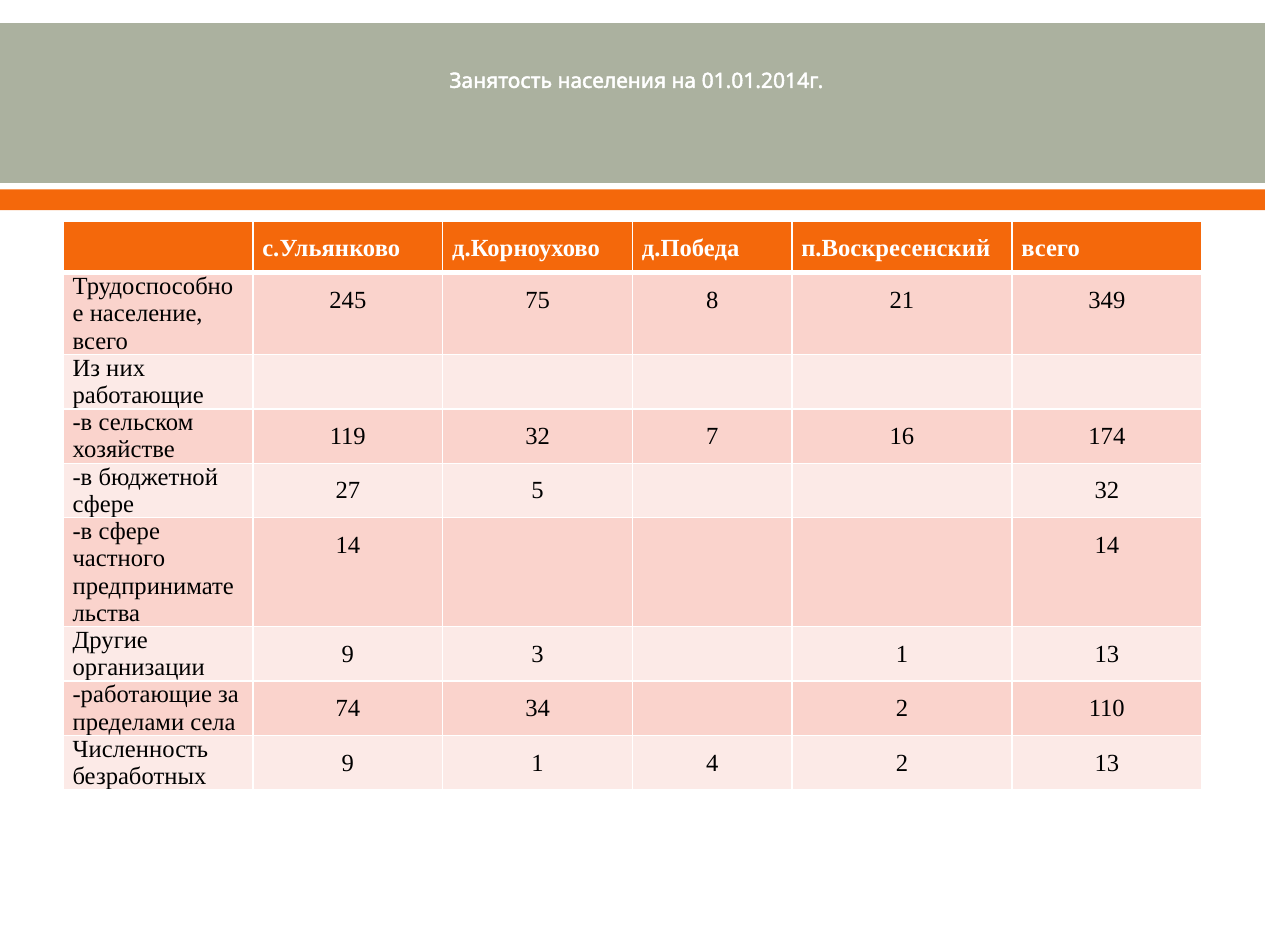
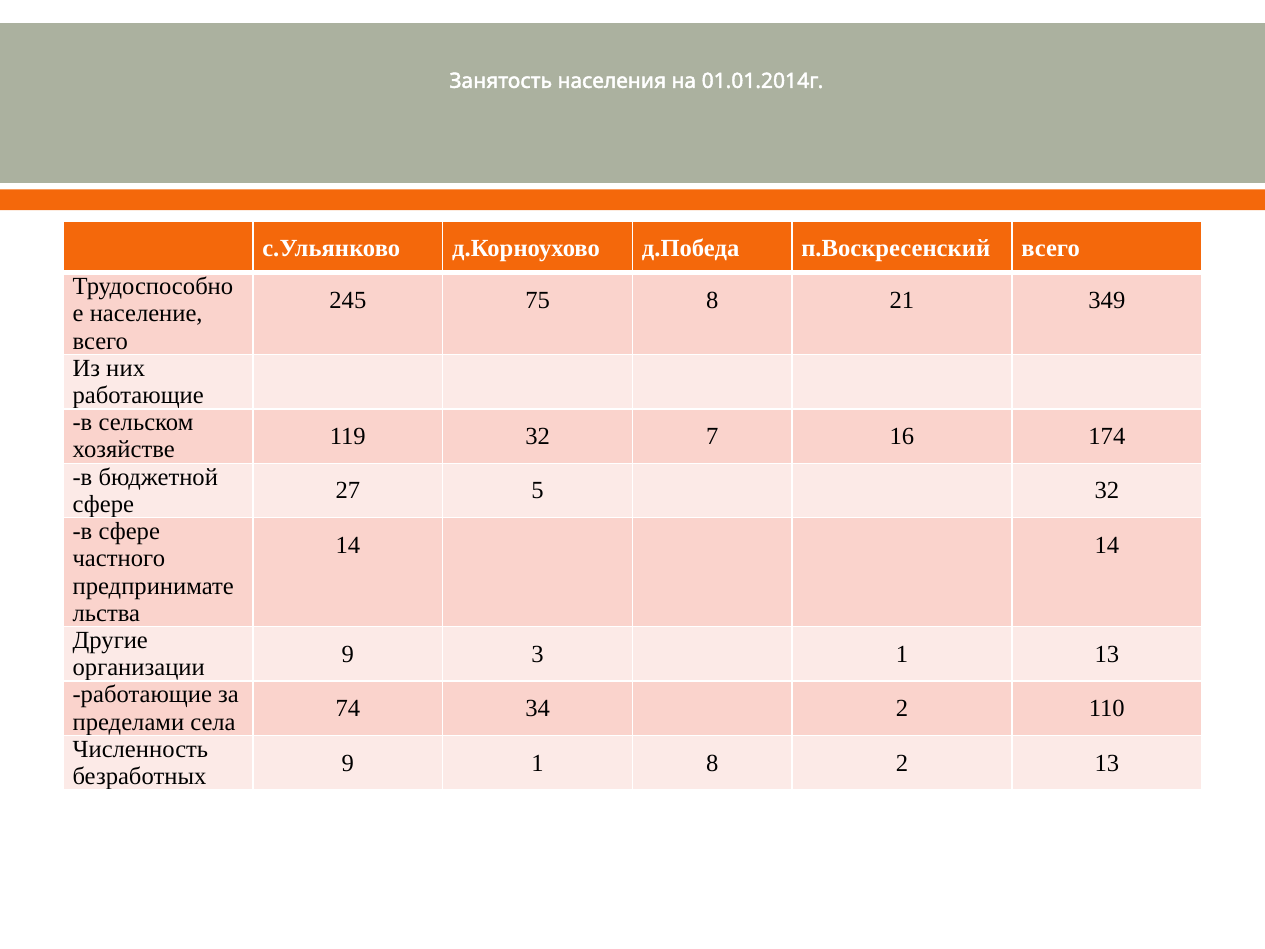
1 4: 4 -> 8
